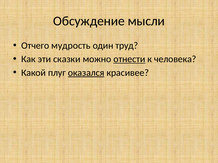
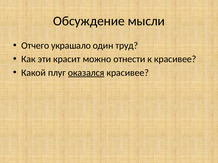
мудрость: мудрость -> украшало
сказки: сказки -> красит
отнести underline: present -> none
к человека: человека -> красивее
